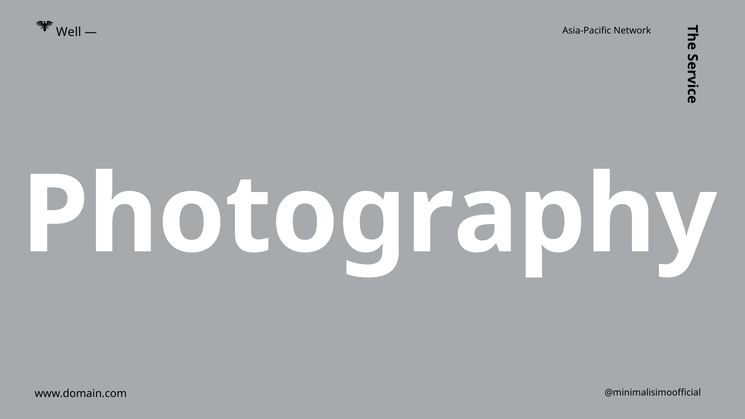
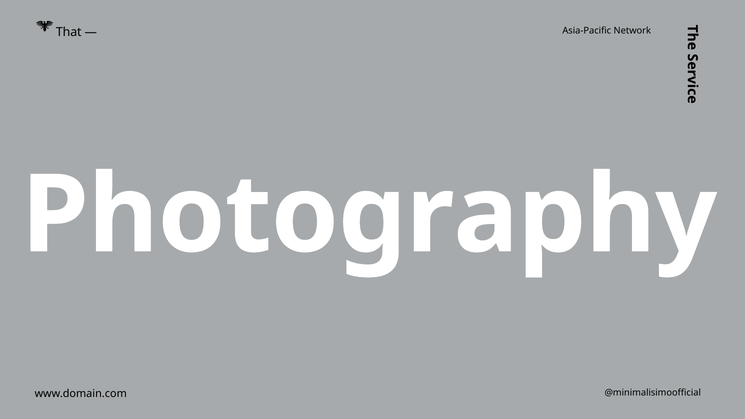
Well: Well -> That
